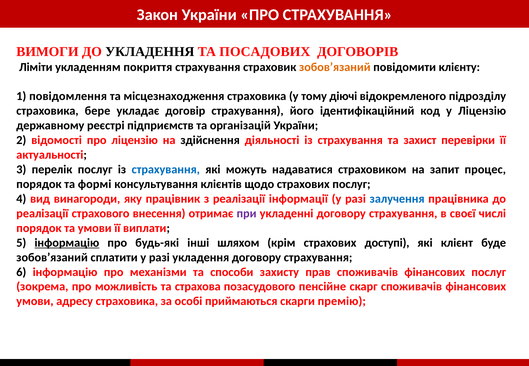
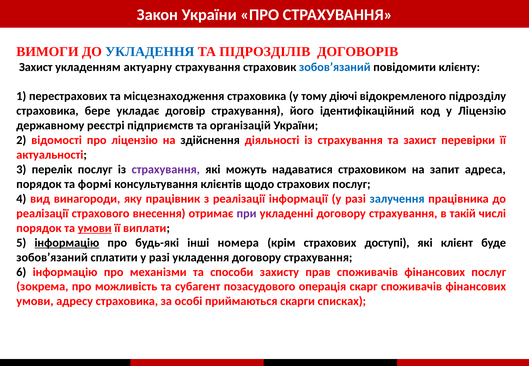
УКЛАДЕННЯ at (150, 52) colour: black -> blue
ПОСАДОВИХ: ПОСАДОВИХ -> ПІДРОЗДІЛІВ
Ліміти at (36, 67): Ліміти -> Захист
покриття: покриття -> актуарну
зобов’язаний at (335, 67) colour: orange -> blue
повідомлення: повідомлення -> перестрахових
страхування at (166, 170) colour: blue -> purple
процес: процес -> адреса
своєї: своєї -> такій
умови at (95, 228) underline: none -> present
шляхом: шляхом -> номера
страхова: страхова -> субагент
пенсійне: пенсійне -> операція
премію: премію -> списках
